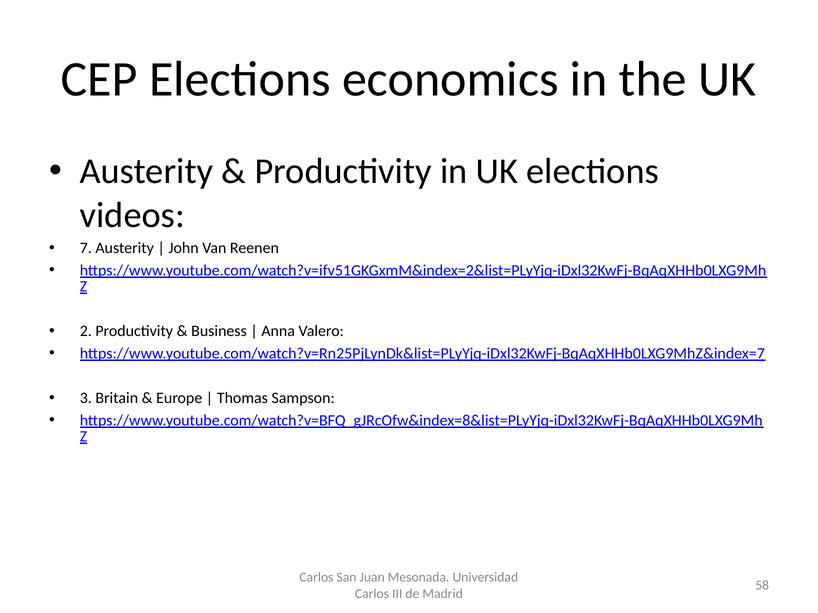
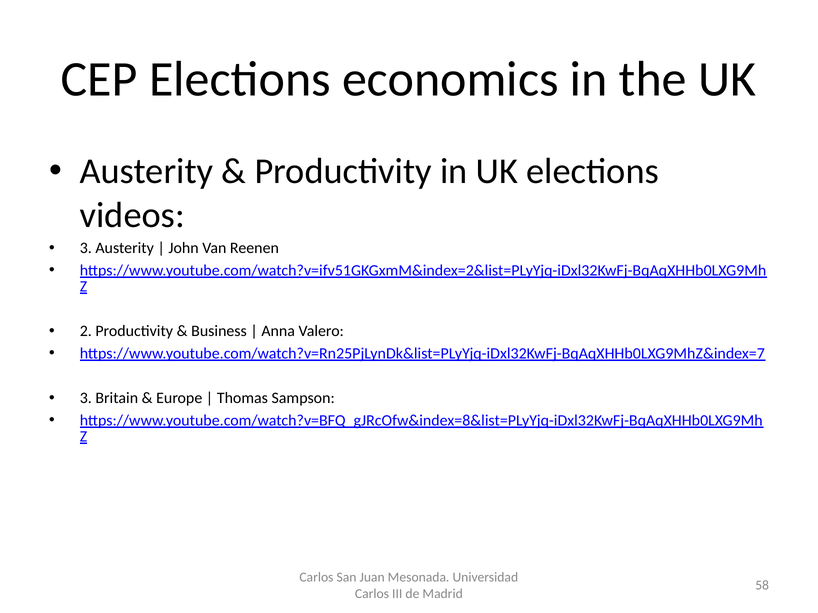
7 at (86, 248): 7 -> 3
